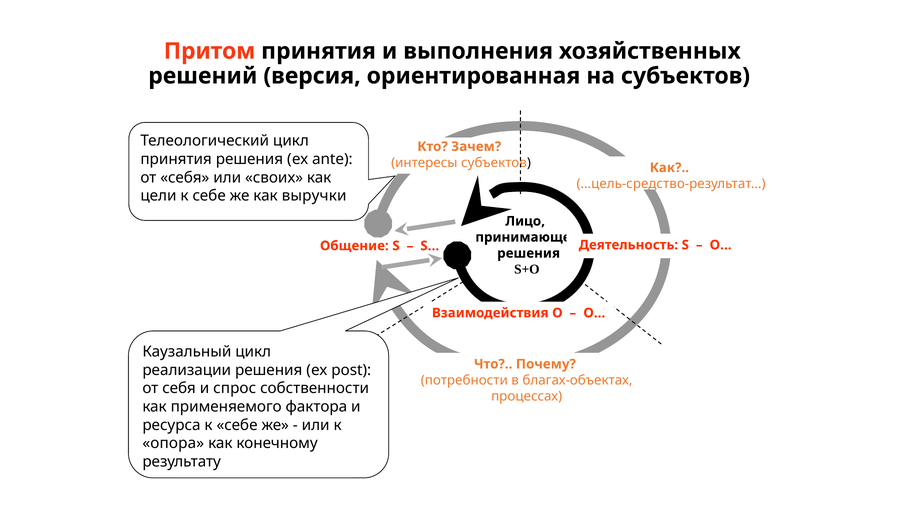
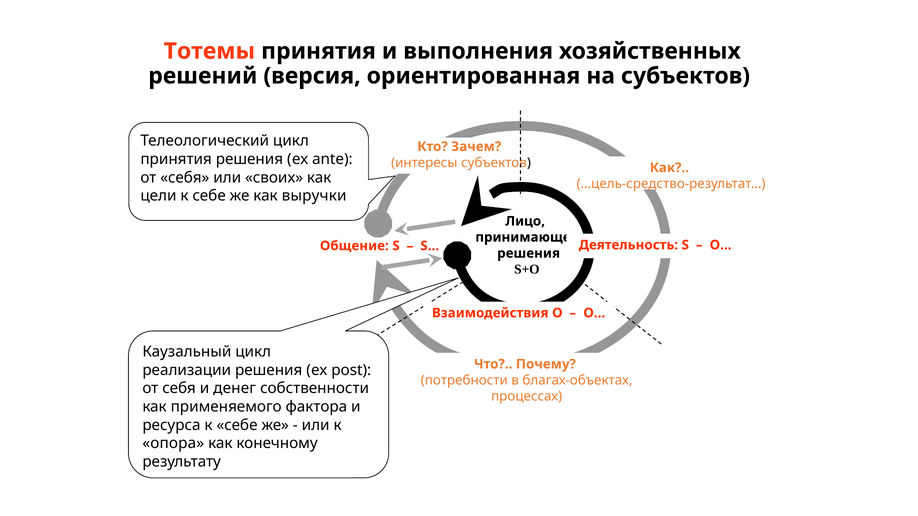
Притом: Притом -> Тотемы
спрос: спрос -> денег
